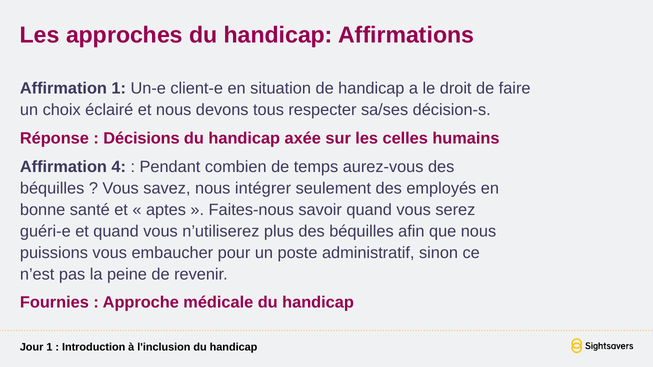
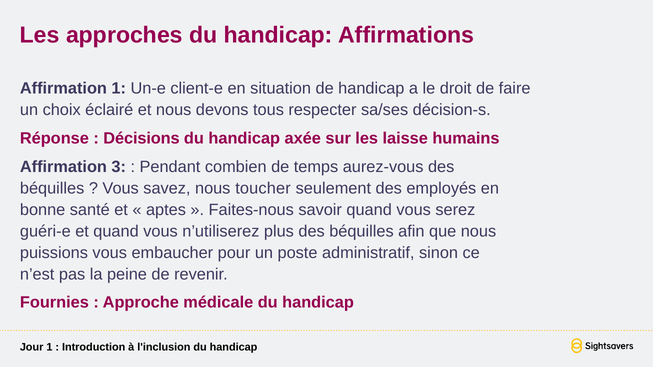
celles: celles -> laisse
4: 4 -> 3
intégrer: intégrer -> toucher
